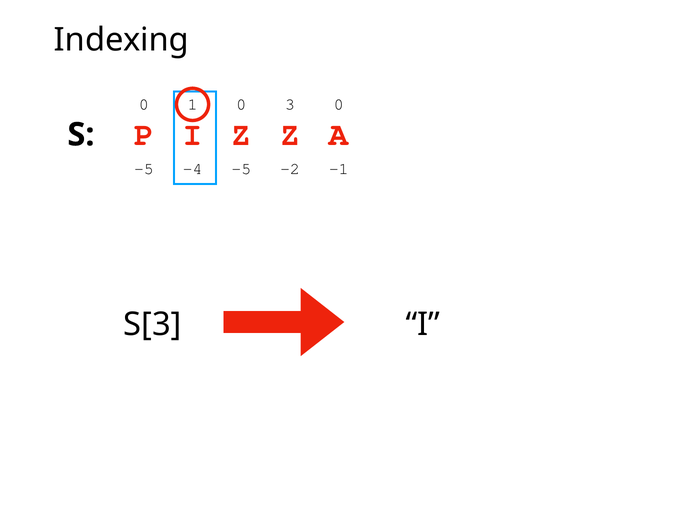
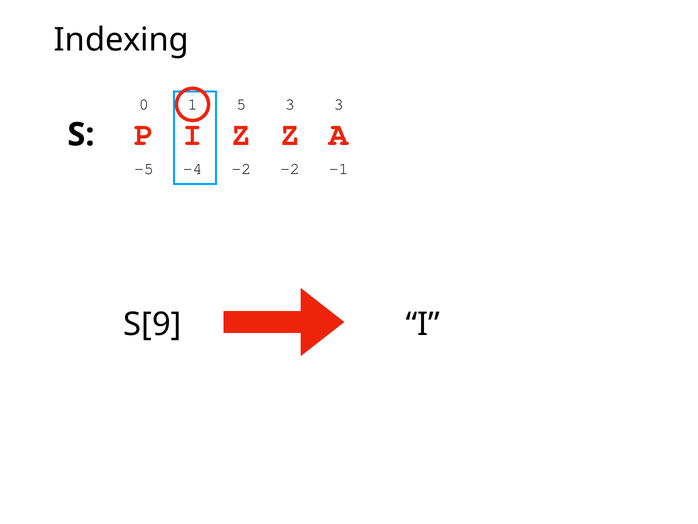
1 0: 0 -> 5
3 0: 0 -> 3
-4 -5: -5 -> -2
S[3: S[3 -> S[9
